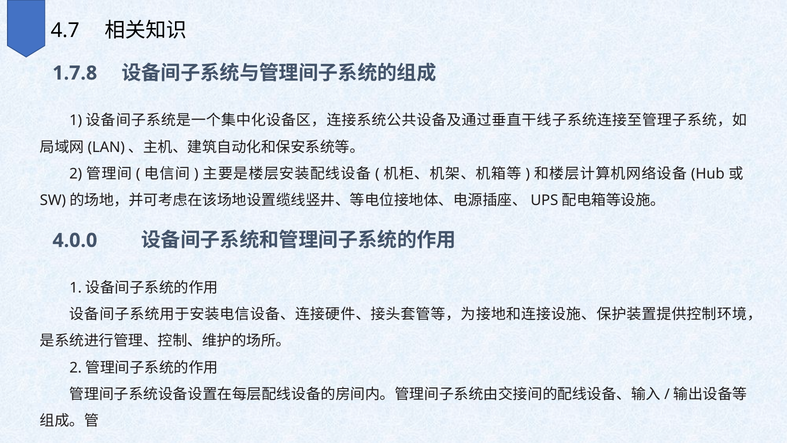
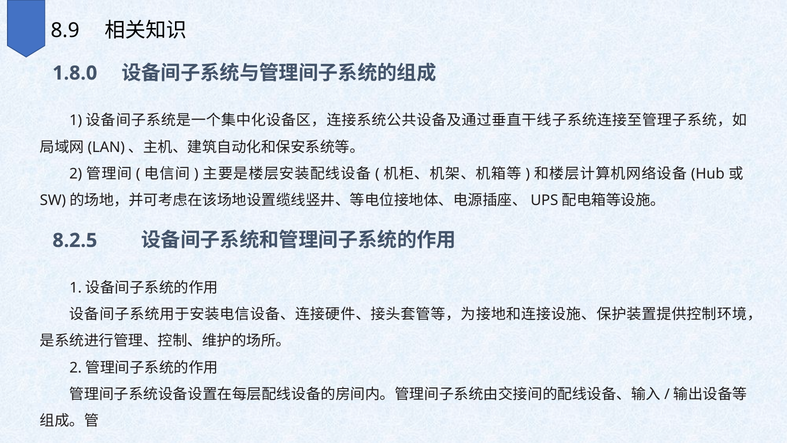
4.7: 4.7 -> 8.9
1.7.8: 1.7.8 -> 1.8.0
4.0.0: 4.0.0 -> 8.2.5
